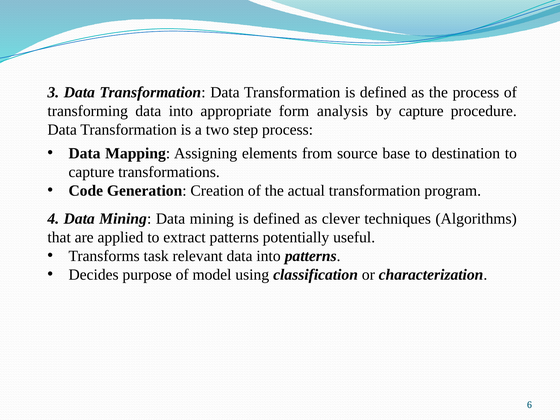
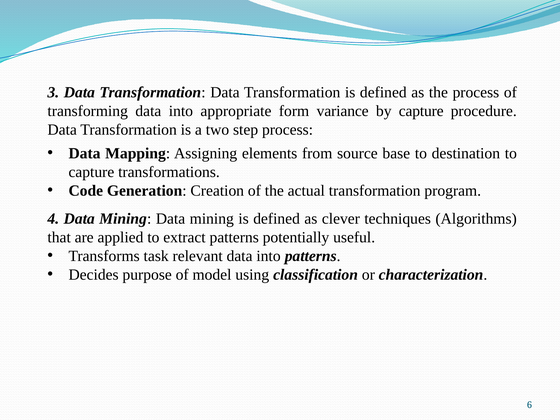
analysis: analysis -> variance
